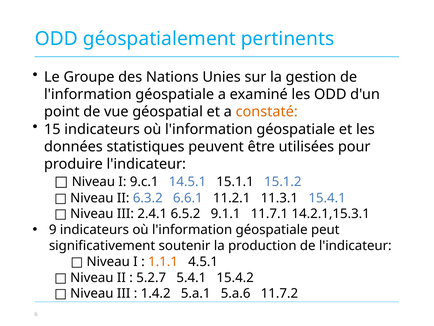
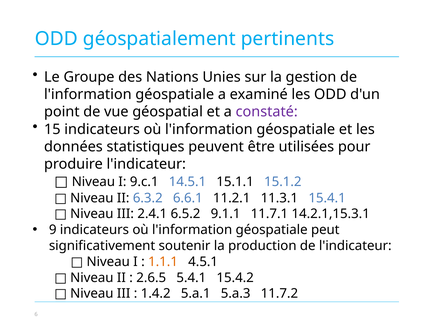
constaté colour: orange -> purple
5.2.7: 5.2.7 -> 2.6.5
5.a.6: 5.a.6 -> 5.a.3
